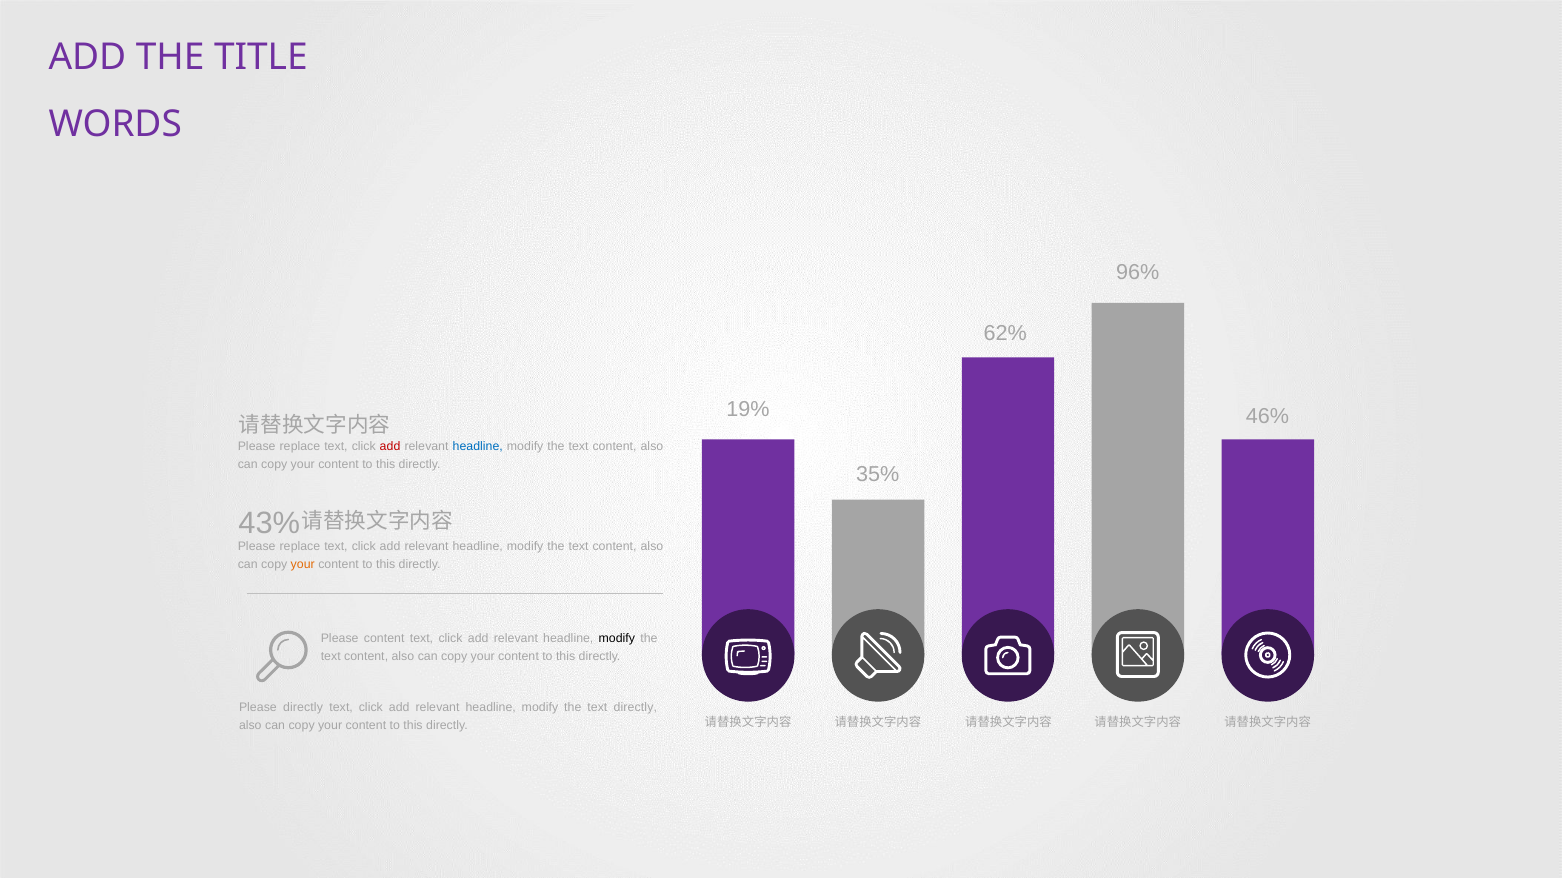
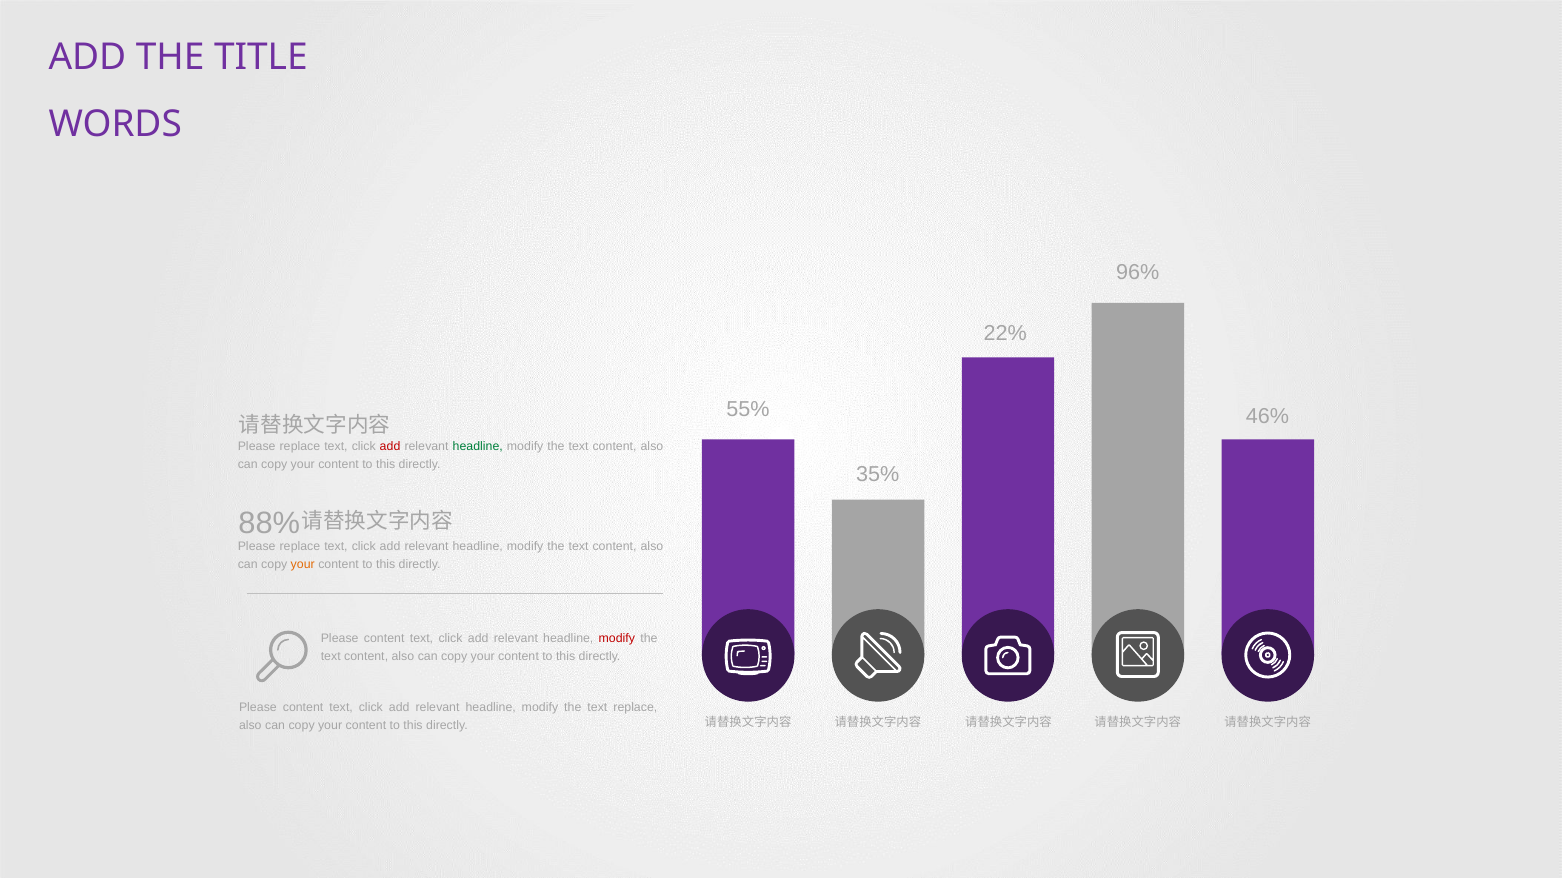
62%: 62% -> 22%
19%: 19% -> 55%
headline at (478, 447) colour: blue -> green
43%: 43% -> 88%
modify at (617, 639) colour: black -> red
directly at (303, 708): directly -> content
text directly: directly -> replace
